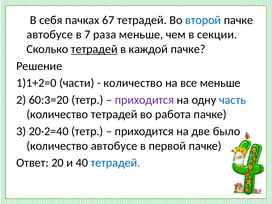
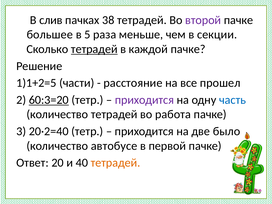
себя: себя -> слив
67: 67 -> 38
второй colour: blue -> purple
автобусе at (50, 35): автобусе -> большее
7: 7 -> 5
1)1+2=0: 1)1+2=0 -> 1)1+2=5
количество at (133, 83): количество -> расстояние
все меньше: меньше -> прошел
60:3=20 underline: none -> present
тетрадей at (115, 163) colour: blue -> orange
